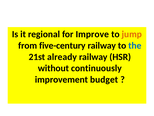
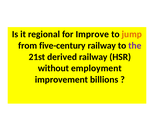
the colour: blue -> purple
already: already -> derived
continuously: continuously -> employment
budget: budget -> billions
